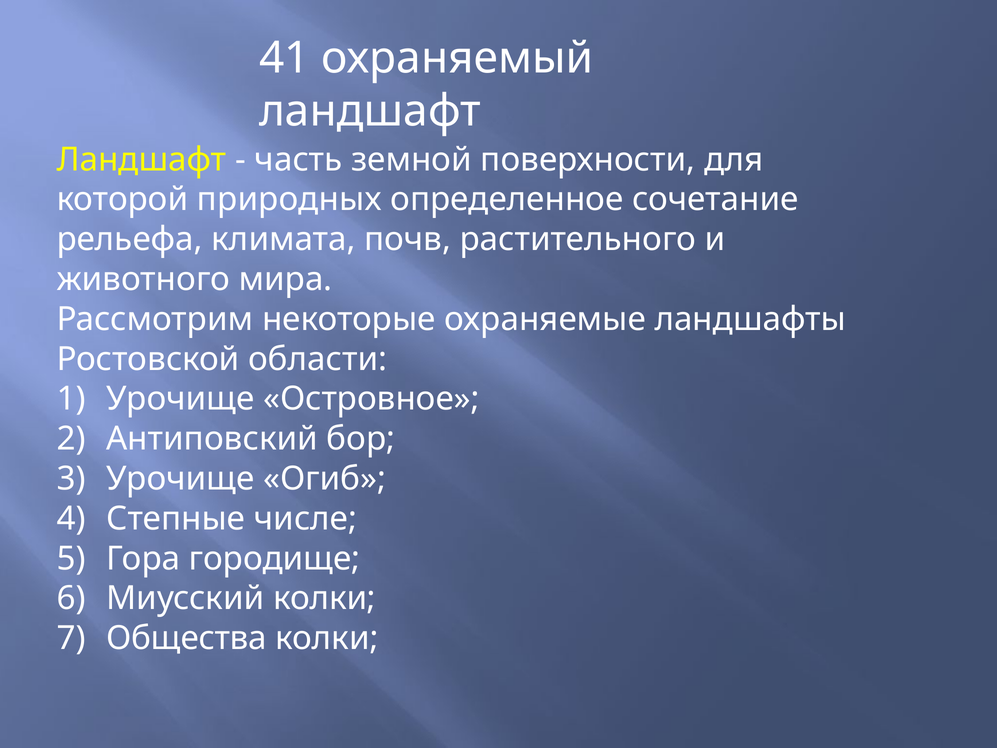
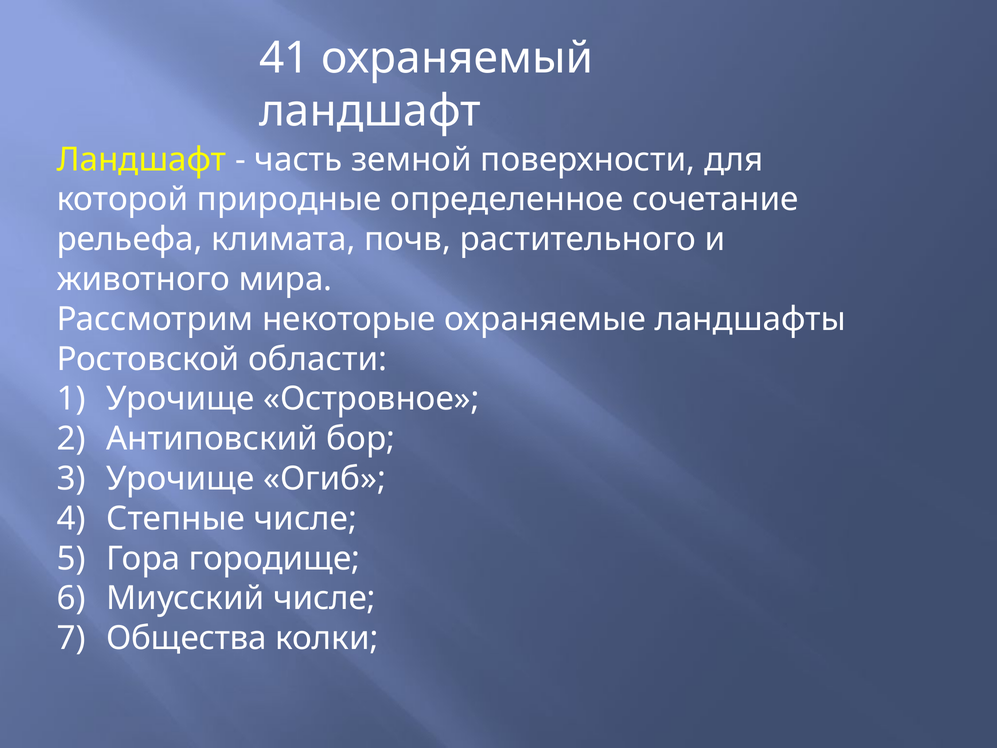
природных: природных -> природные
Миусский колки: колки -> числе
